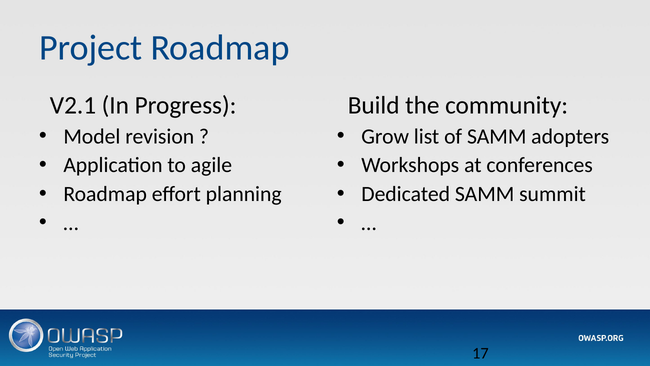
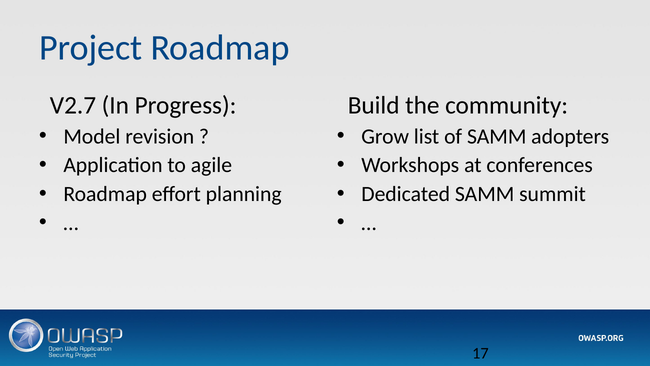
V2.1: V2.1 -> V2.7
